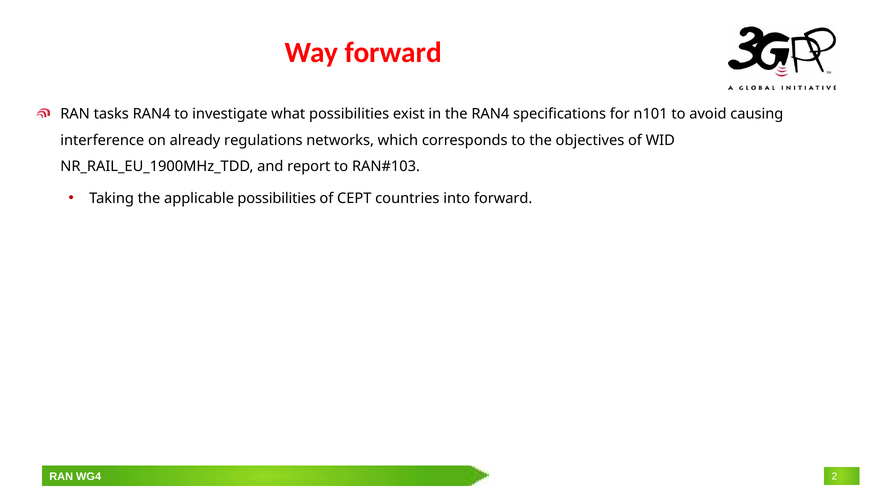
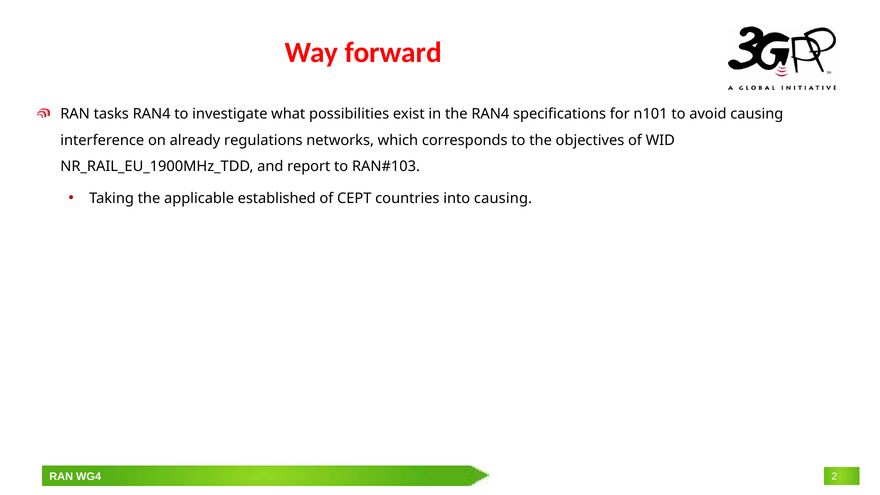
applicable possibilities: possibilities -> established
into forward: forward -> causing
